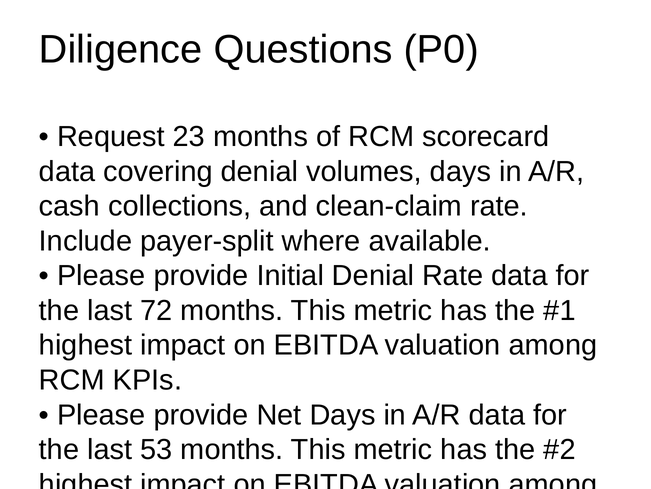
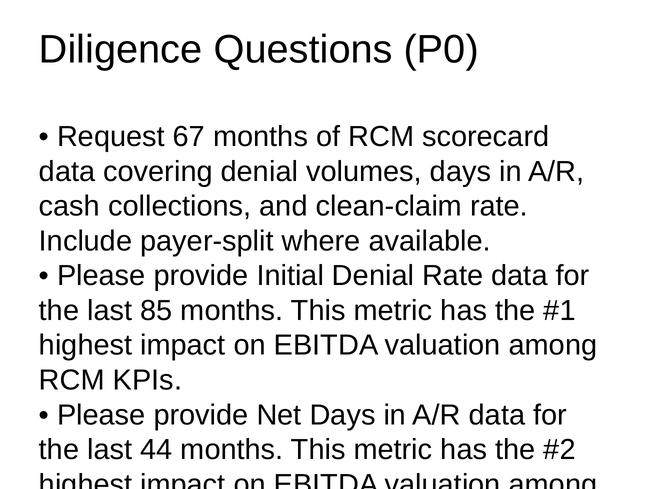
23: 23 -> 67
72: 72 -> 85
53: 53 -> 44
